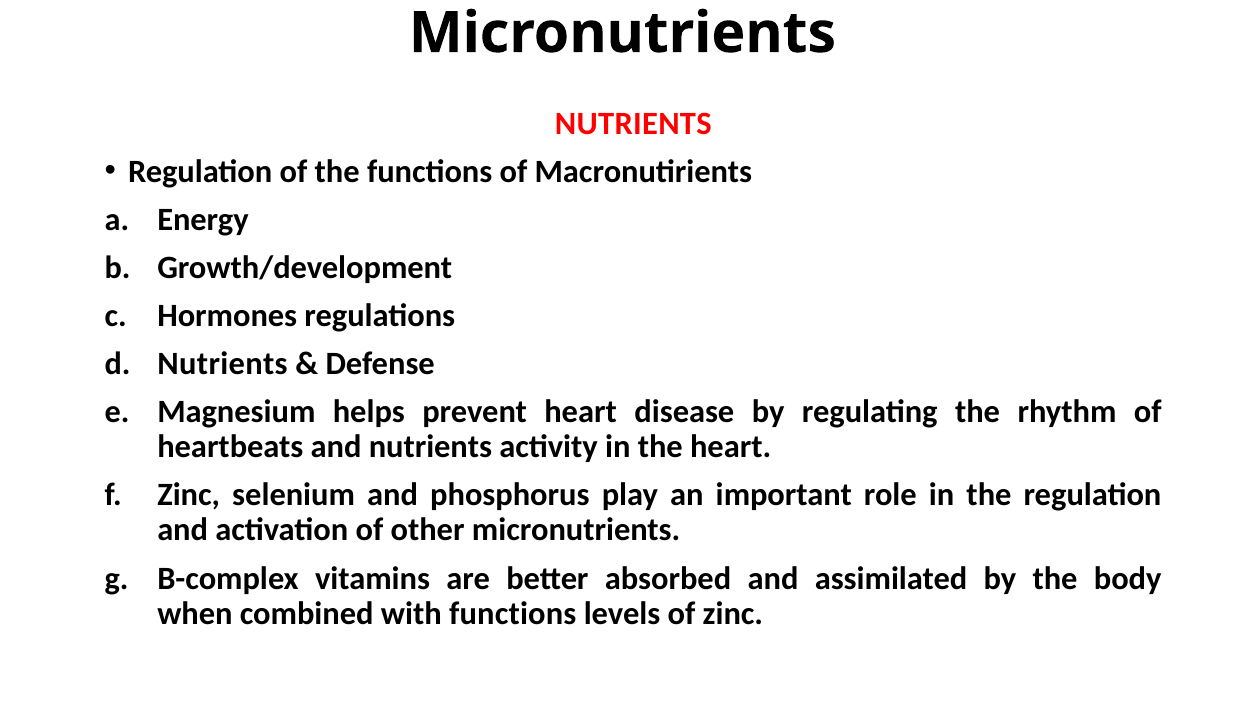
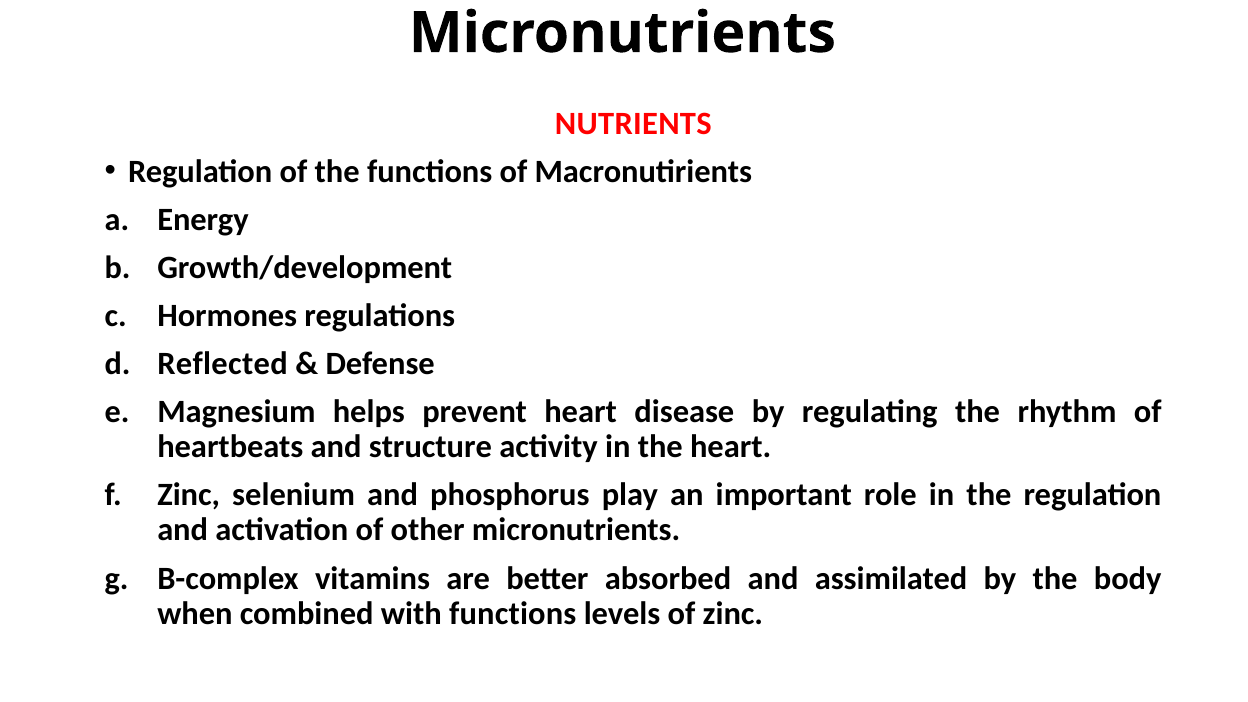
Nutrients at (223, 364): Nutrients -> Reflected
and nutrients: nutrients -> structure
